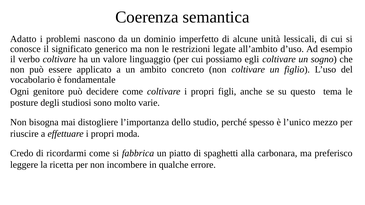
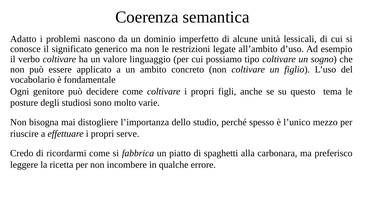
egli: egli -> tipo
moda: moda -> serve
